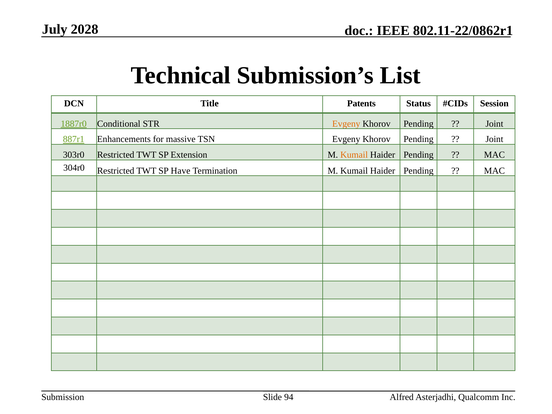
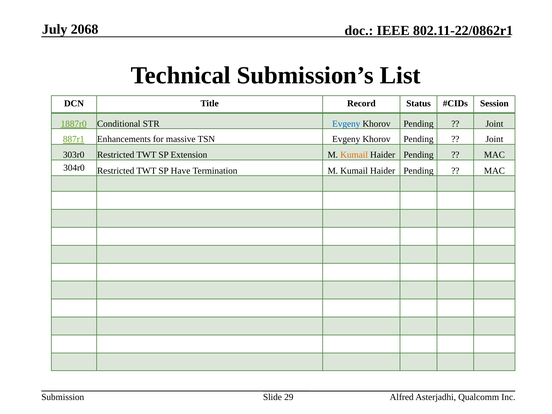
2028: 2028 -> 2068
Patents: Patents -> Record
Evgeny at (346, 124) colour: orange -> blue
94: 94 -> 29
